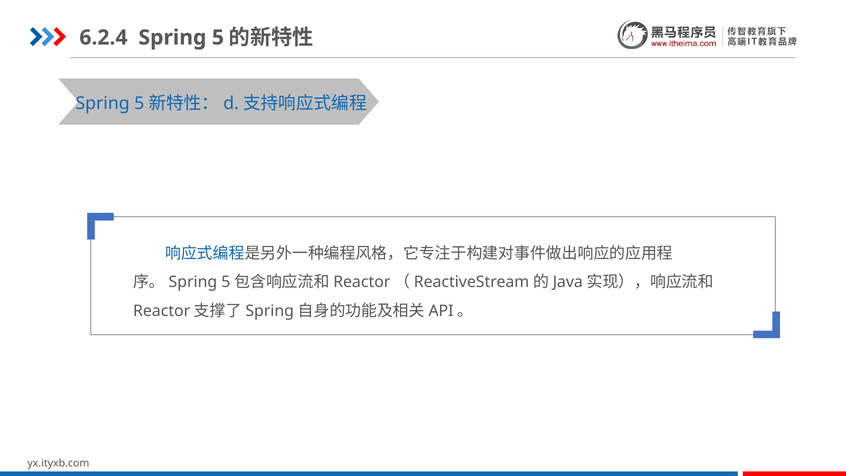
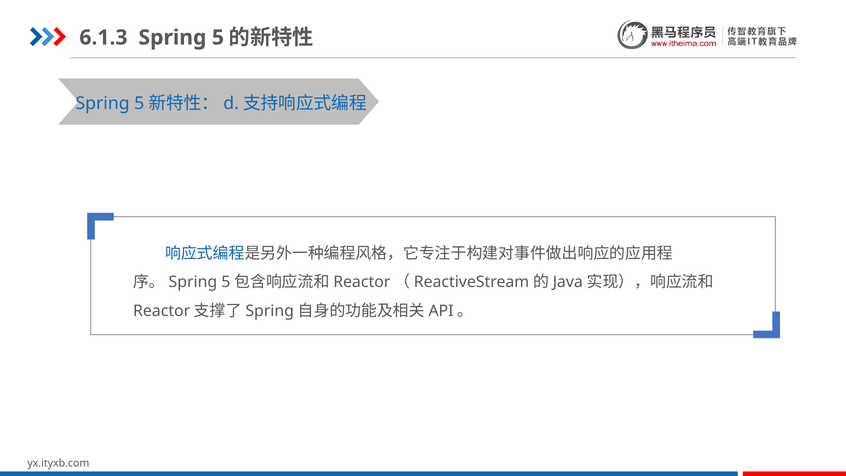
6.2.4: 6.2.4 -> 6.1.3
